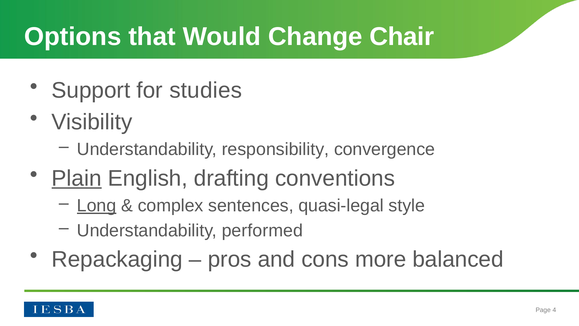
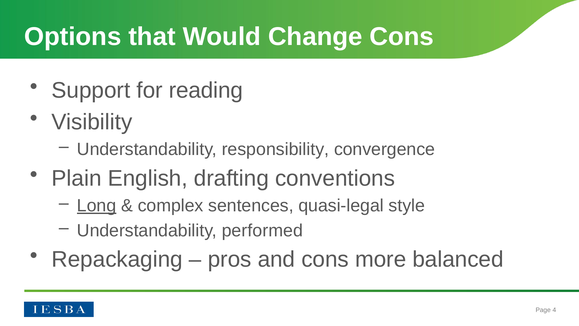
Change Chair: Chair -> Cons
studies: studies -> reading
Plain underline: present -> none
